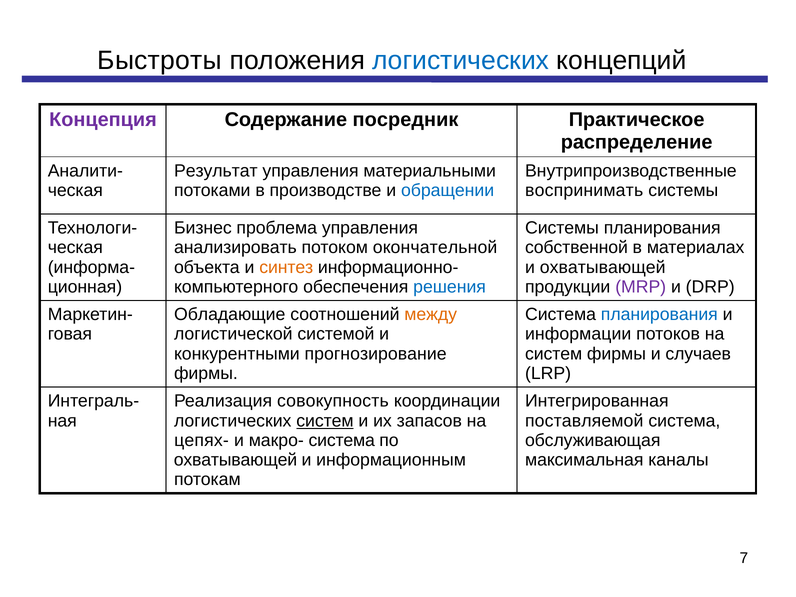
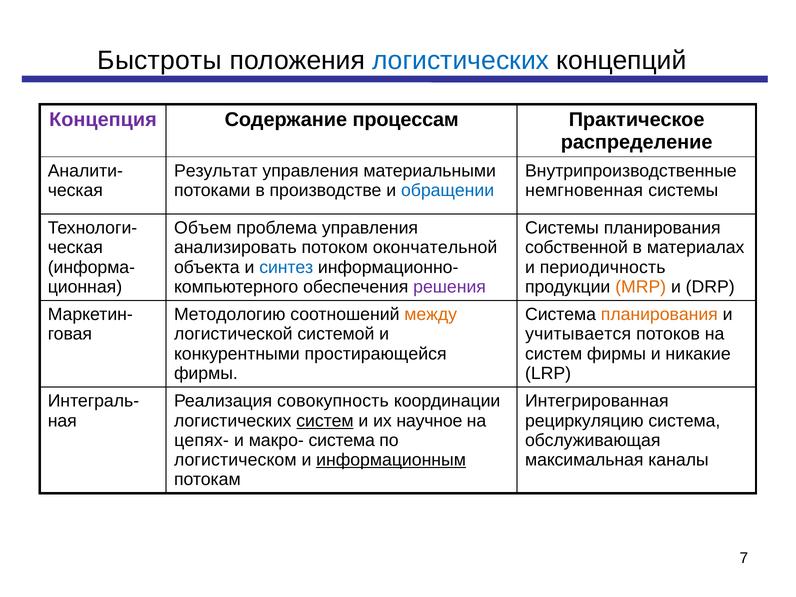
посредник: посредник -> процессам
воспринимать: воспринимать -> немгновенная
Бизнес: Бизнес -> Объем
синтез colour: orange -> blue
и охватывающей: охватывающей -> периодичность
решения colour: blue -> purple
MRP colour: purple -> orange
Обладающие: Обладающие -> Методологию
планирования at (659, 314) colour: blue -> orange
информации: информации -> учитывается
прогнозирование: прогнозирование -> простирающейся
случаев: случаев -> никакие
запасов: запасов -> научное
поставляемой: поставляемой -> рециркуляцию
охватывающей at (235, 460): охватывающей -> логистическом
информационным underline: none -> present
